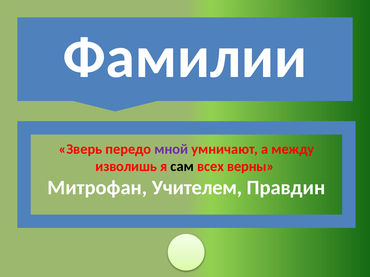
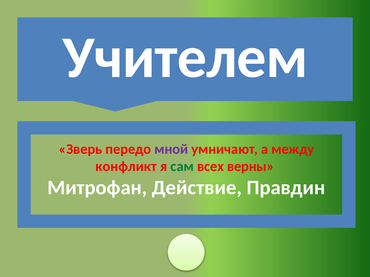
Фамилии: Фамилии -> Учителем
изволишь: изволишь -> конфликт
сам colour: black -> green
Учителем: Учителем -> Действие
